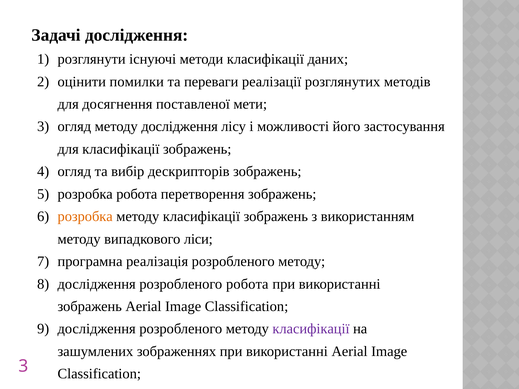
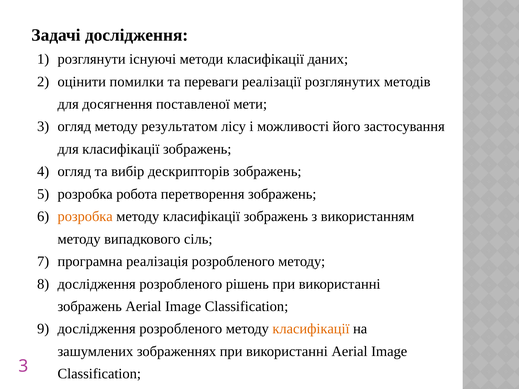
методу дослідження: дослідження -> результатом
ліси: ліси -> сіль
розробленого робота: робота -> рішень
класифікації at (311, 329) colour: purple -> orange
